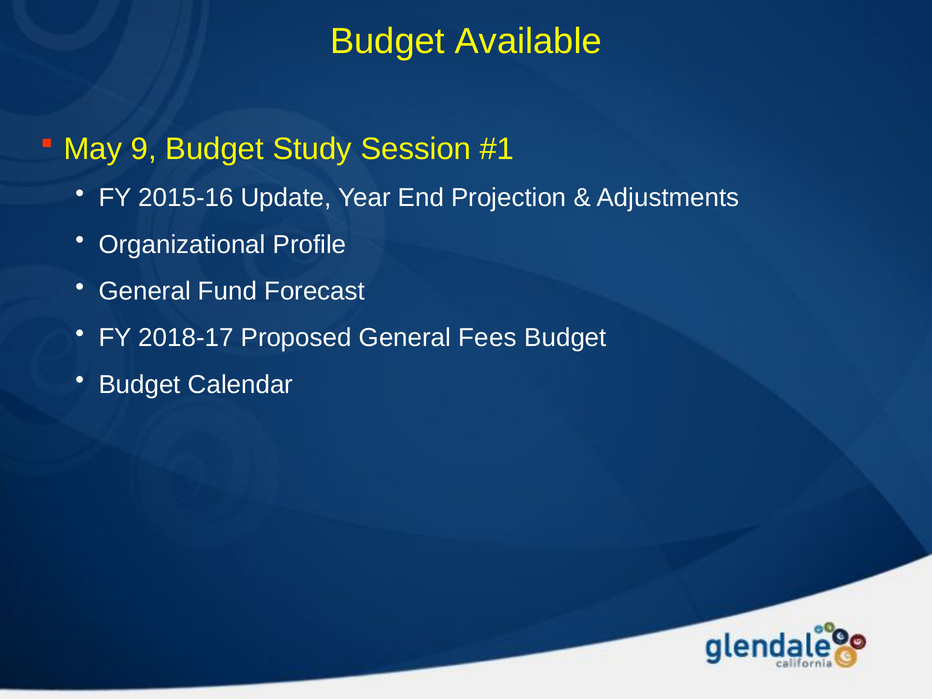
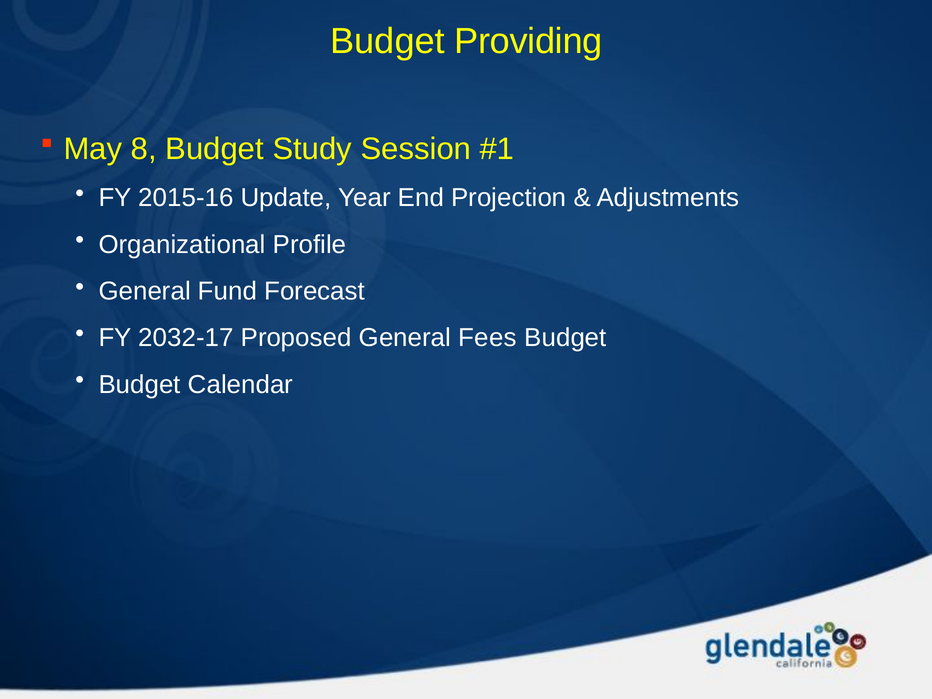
Available: Available -> Providing
9: 9 -> 8
2018-17: 2018-17 -> 2032-17
